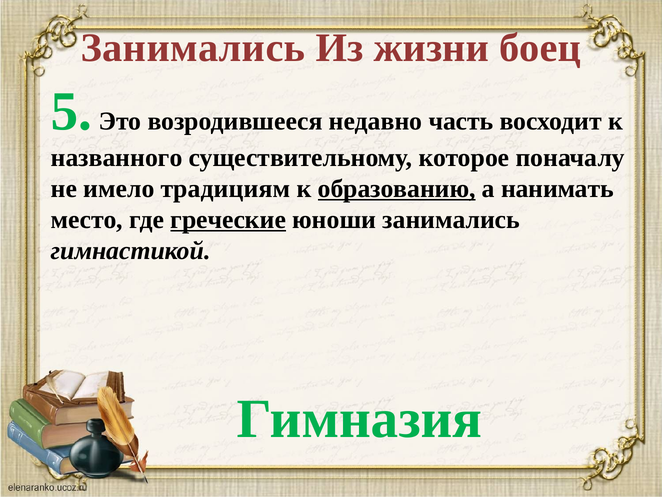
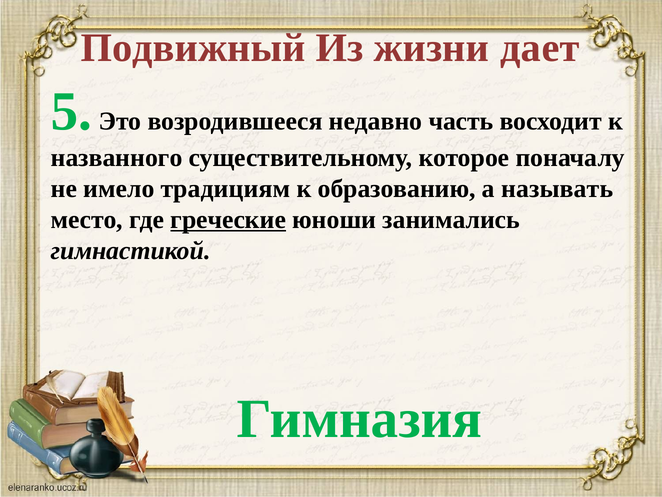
Занимались at (193, 48): Занимались -> Подвижный
боец: боец -> дает
образованию underline: present -> none
нанимать: нанимать -> называть
